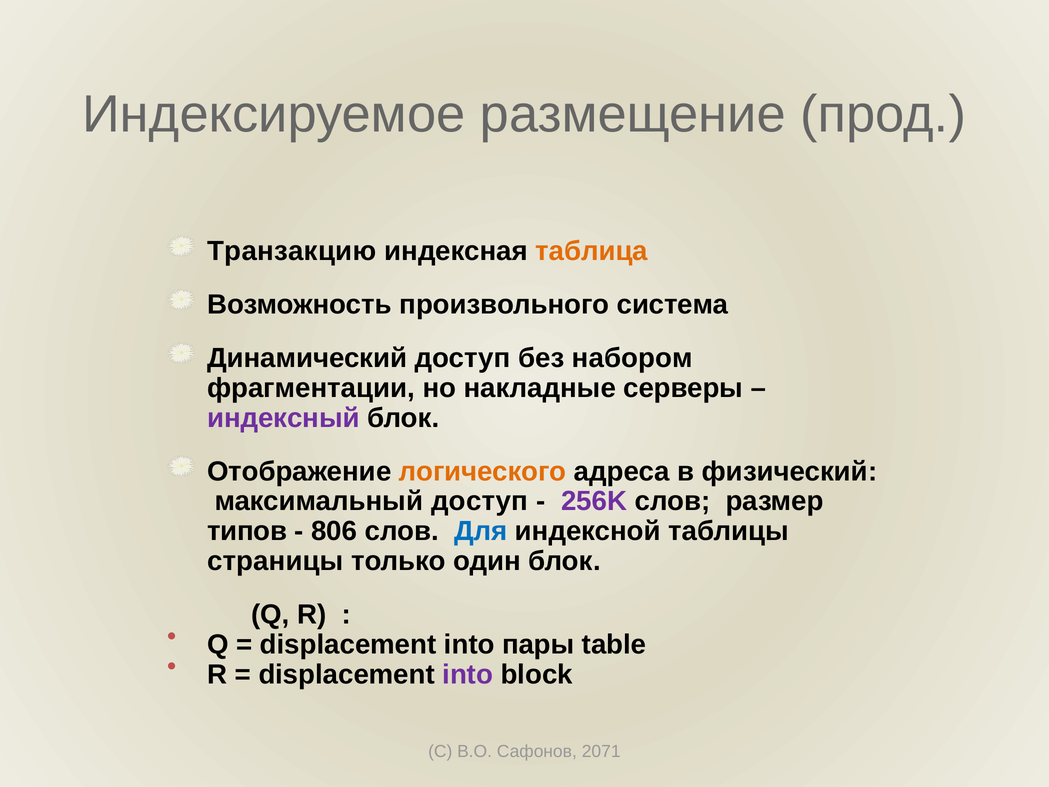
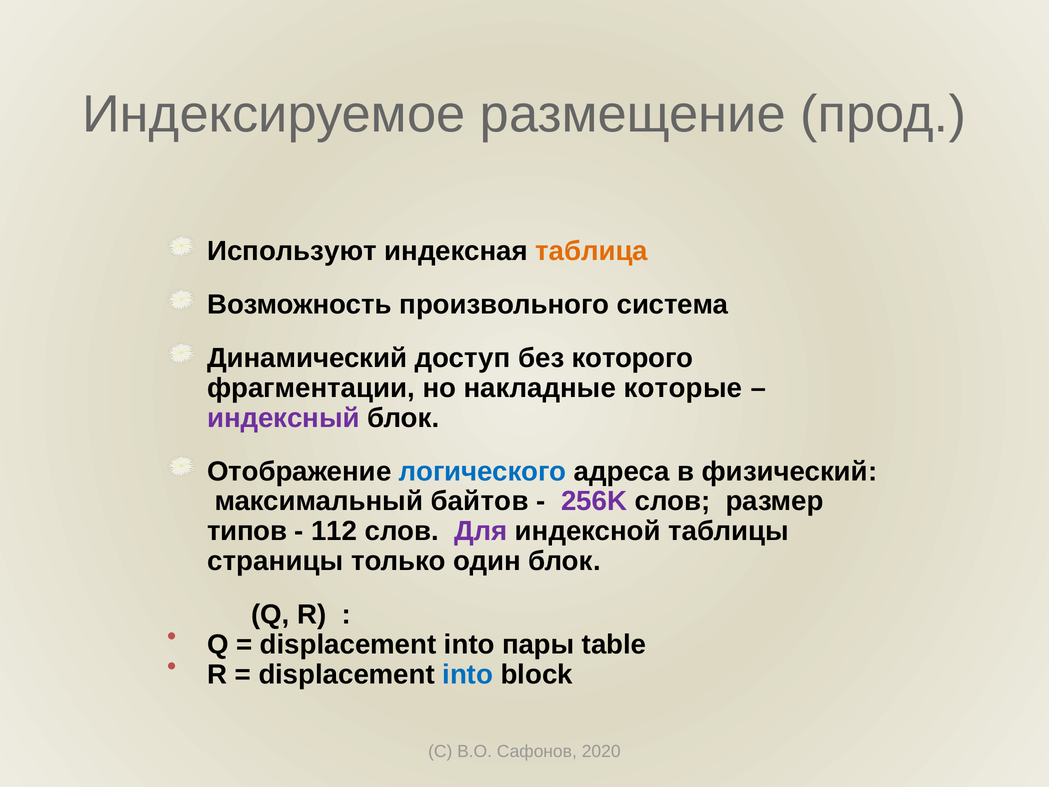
Транзакцию: Транзакцию -> Используют
набором: набором -> которого
серверы: серверы -> которые
логического colour: orange -> blue
максимальный доступ: доступ -> байтов
806: 806 -> 112
Для colour: blue -> purple
into at (468, 674) colour: purple -> blue
2071: 2071 -> 2020
